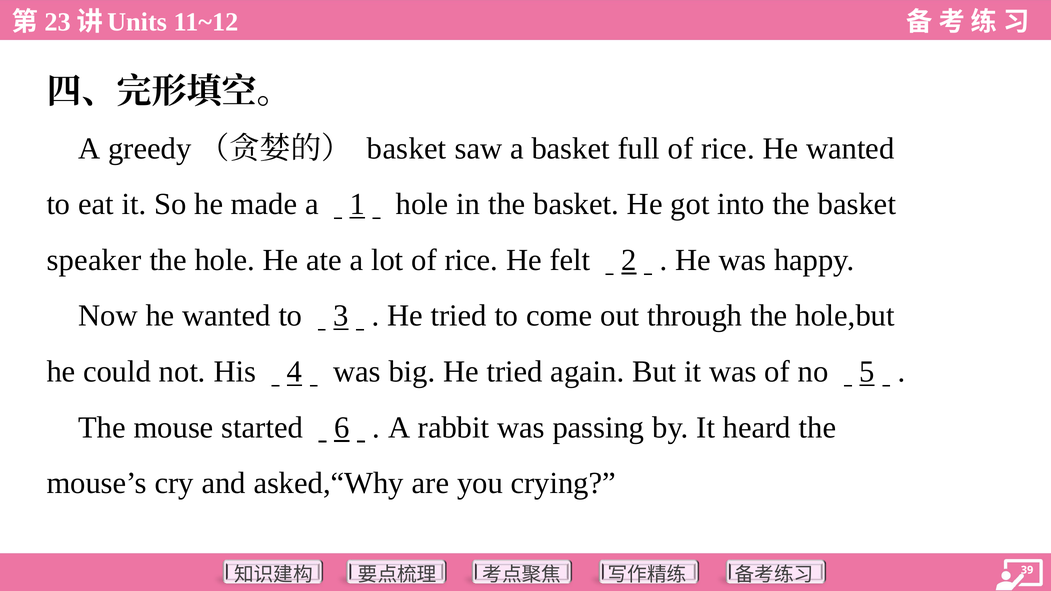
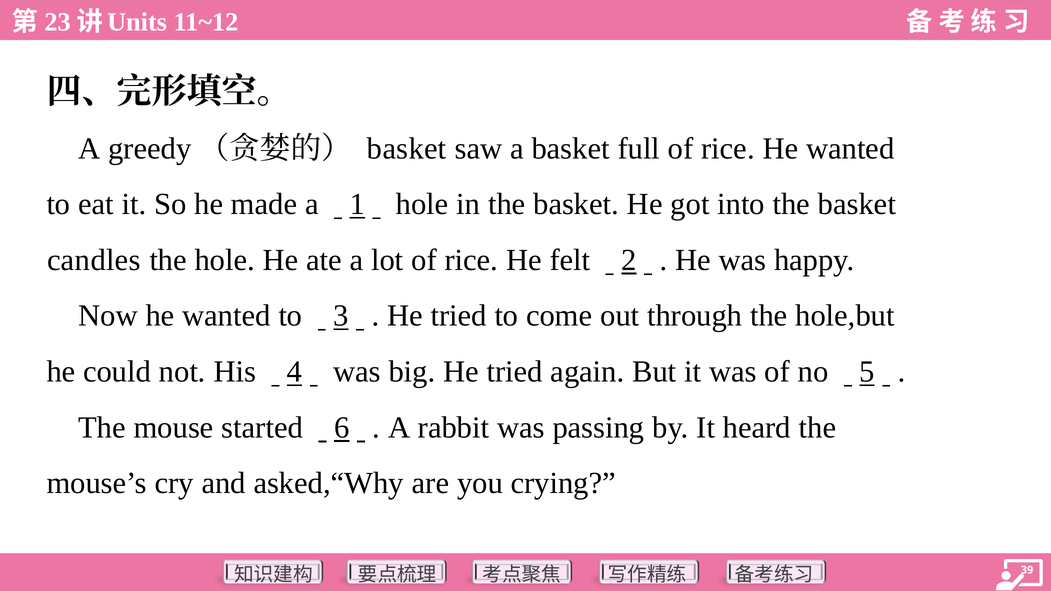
speaker: speaker -> candles
